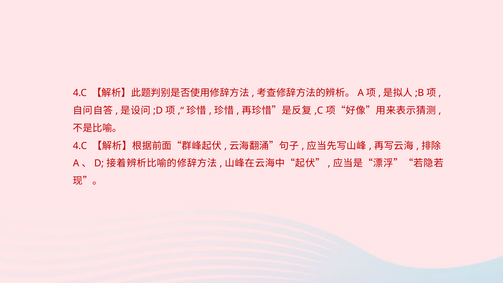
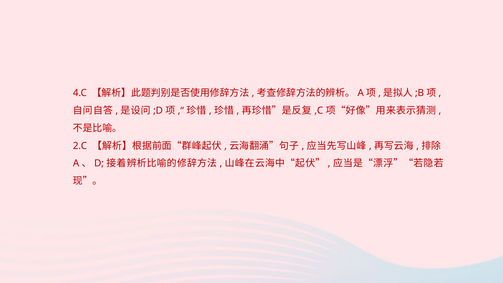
4.C at (80, 146): 4.C -> 2.C
